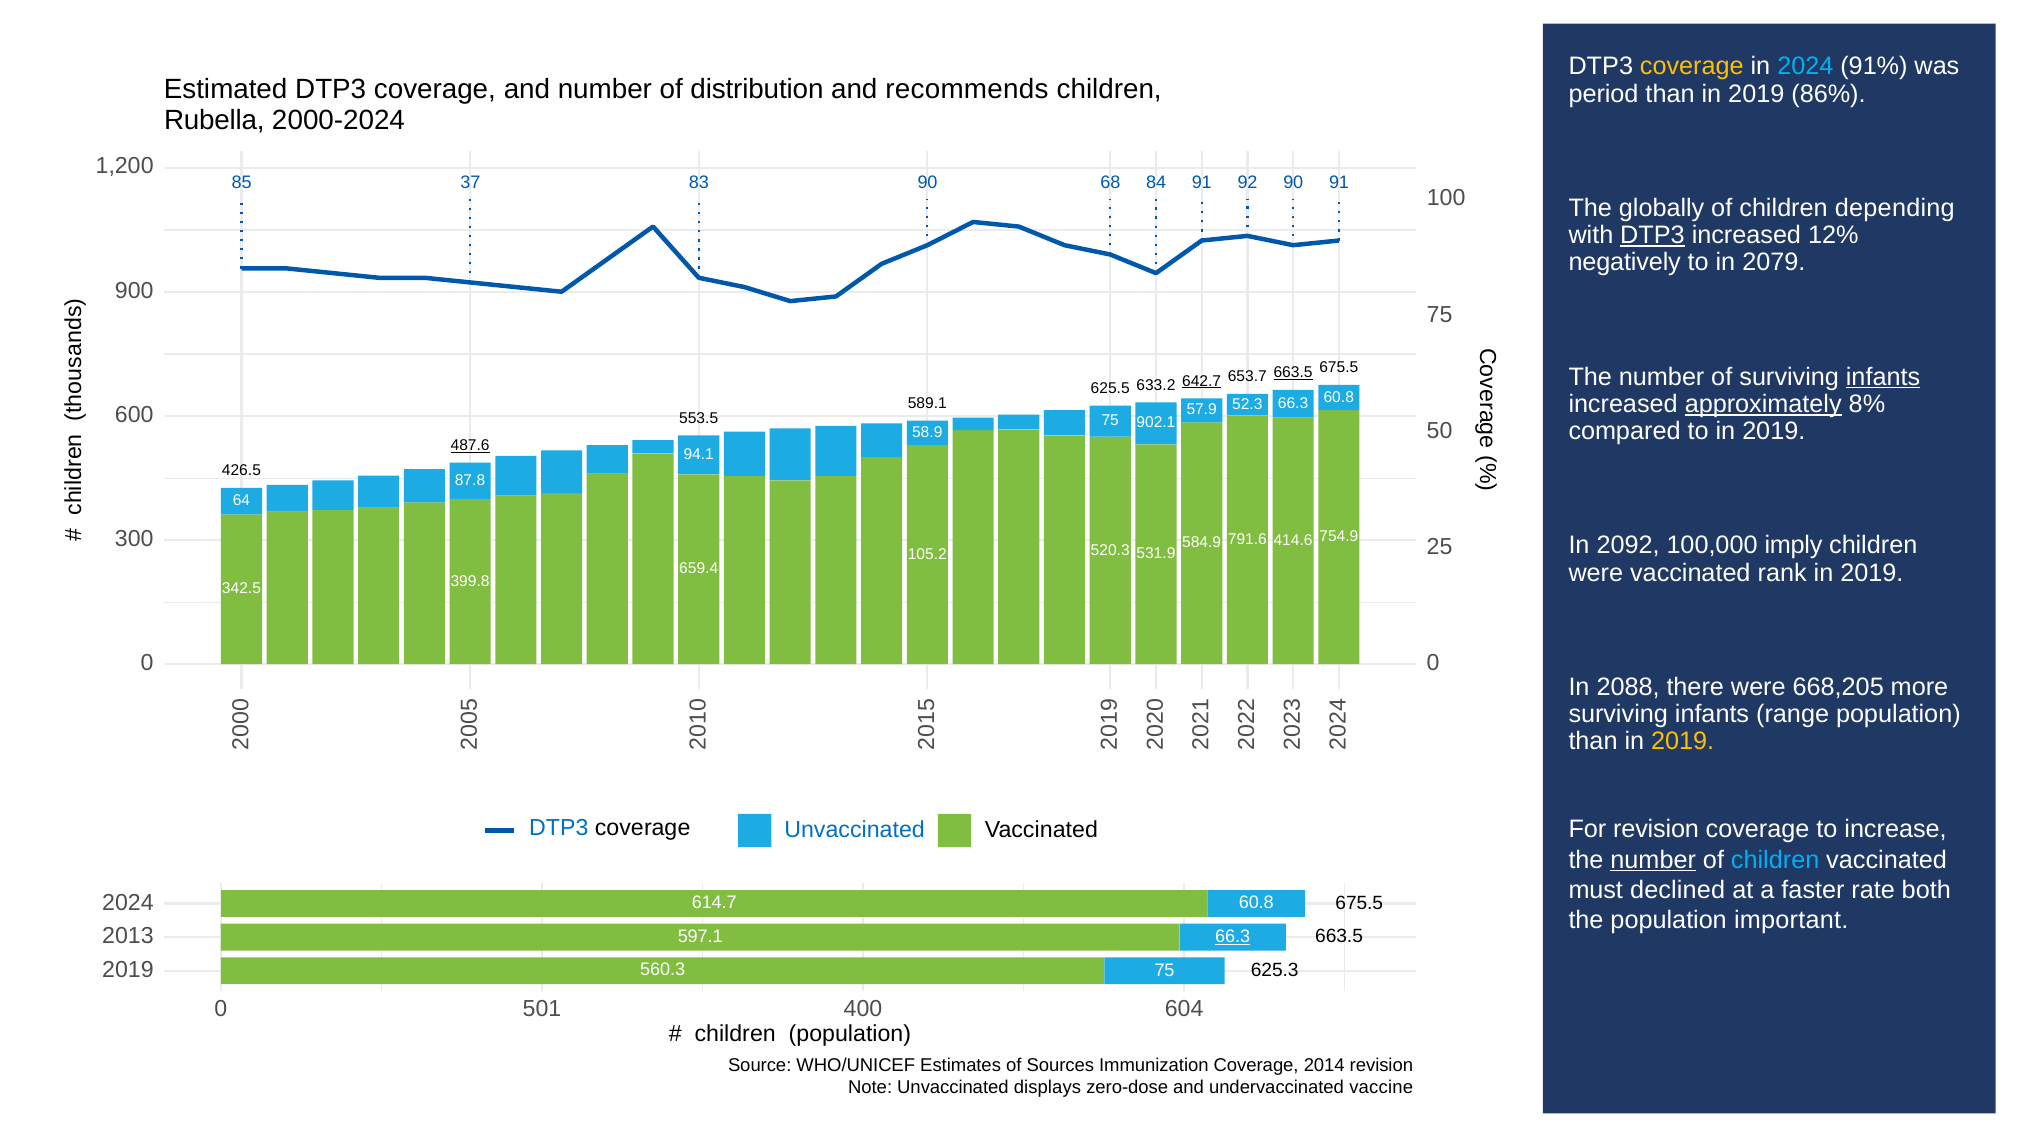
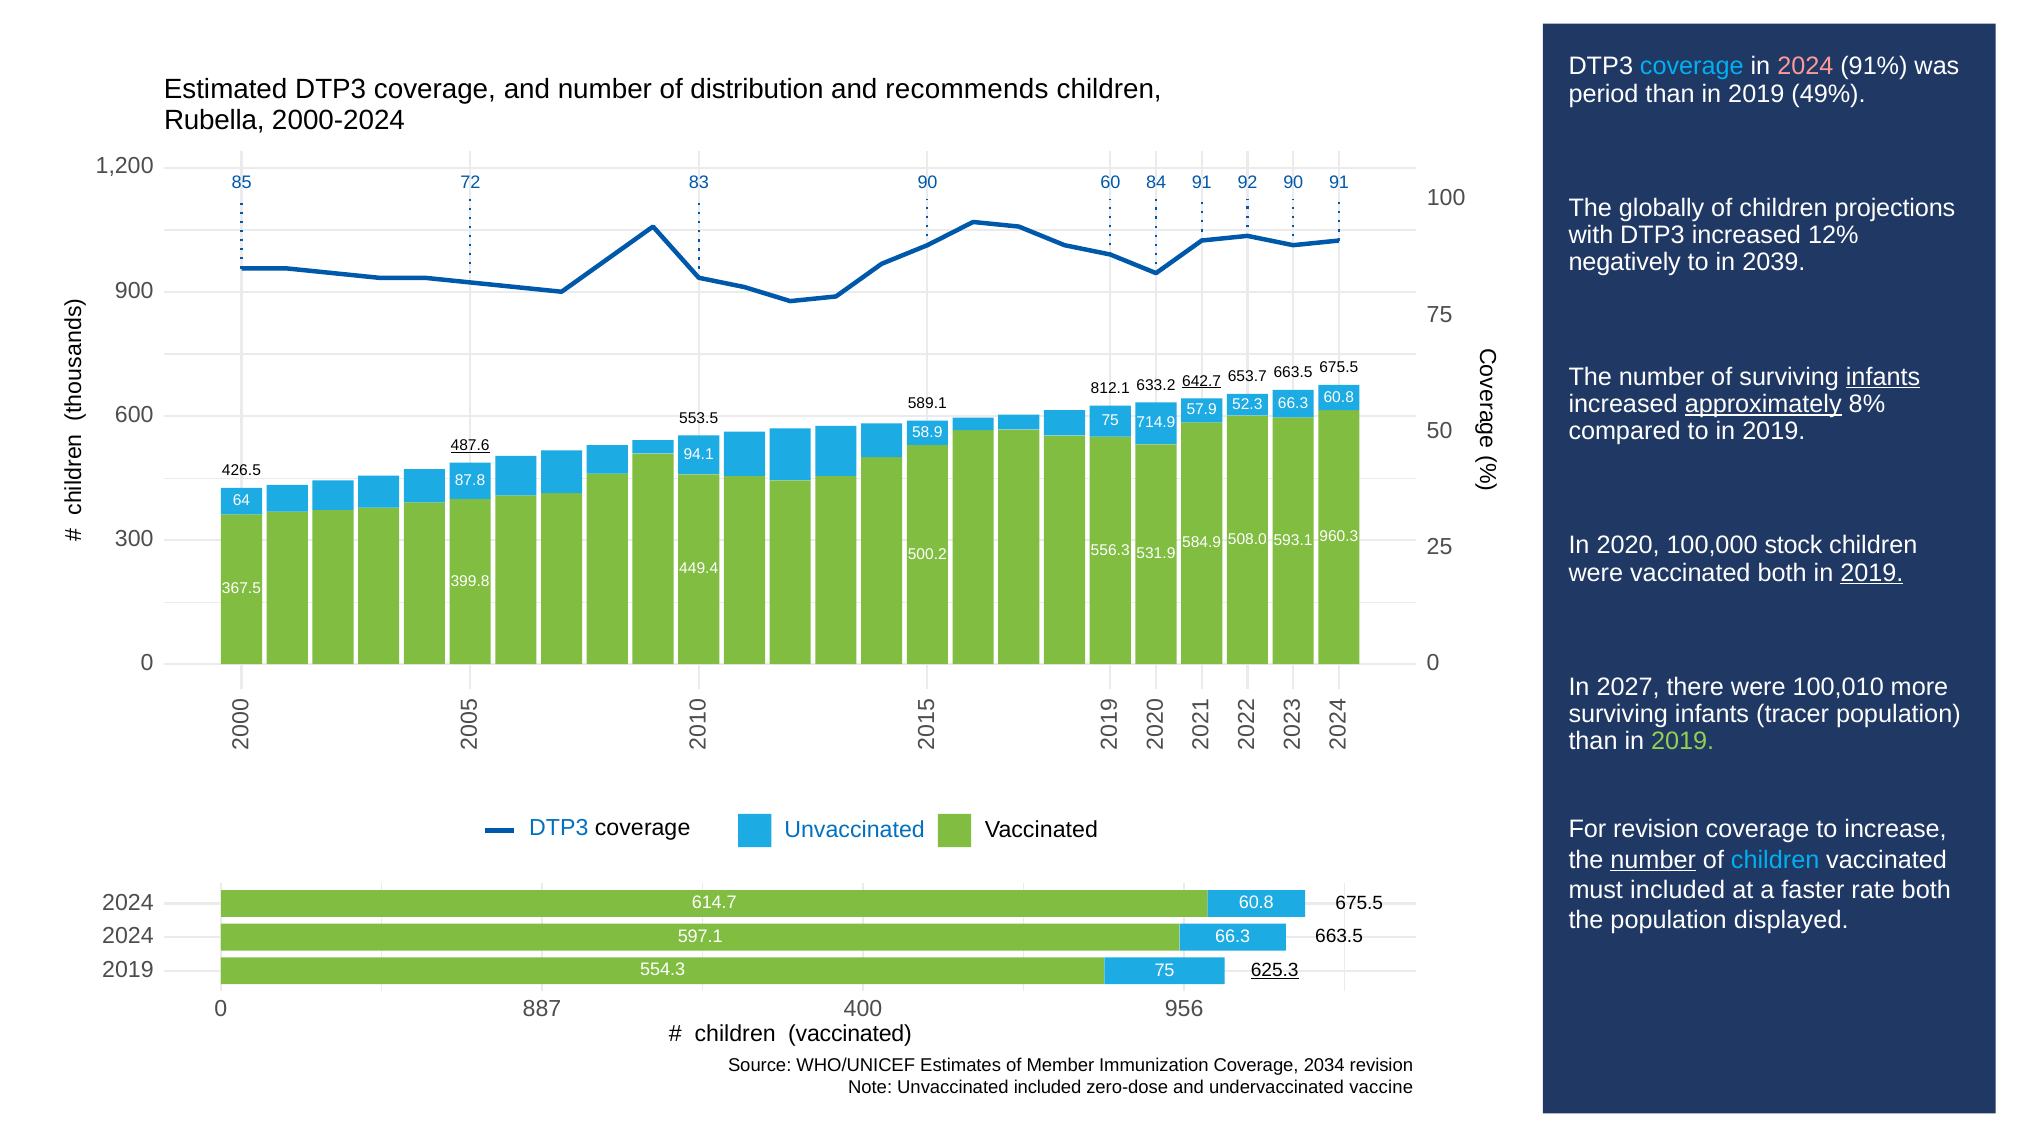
coverage at (1692, 66) colour: yellow -> light blue
2024 at (1805, 66) colour: light blue -> pink
86%: 86% -> 49%
37: 37 -> 72
68: 68 -> 60
depending: depending -> projections
DTP3 at (1652, 235) underline: present -> none
2079: 2079 -> 2039
625.5: 625.5 -> 812.1
663.5 at (1293, 373) underline: present -> none
902.1: 902.1 -> 714.9
754.9: 754.9 -> 960.3
791.6: 791.6 -> 508.0
414.6: 414.6 -> 593.1
2092: 2092 -> 2020
imply: imply -> stock
520.3: 520.3 -> 556.3
105.2: 105.2 -> 500.2
vaccinated rank: rank -> both
2019 at (1872, 573) underline: none -> present
659.4: 659.4 -> 449.4
342.5: 342.5 -> 367.5
2088: 2088 -> 2027
668,205: 668,205 -> 100,010
range: range -> tracer
2019 at (1683, 741) colour: yellow -> light green
must declined: declined -> included
important: important -> displayed
2013 at (128, 936): 2013 -> 2024
66.3 at (1233, 936) underline: present -> none
625.3 underline: none -> present
560.3: 560.3 -> 554.3
501: 501 -> 887
604: 604 -> 956
population at (850, 1033): population -> vaccinated
Sources: Sources -> Member
2014: 2014 -> 2034
Unvaccinated displays: displays -> included
